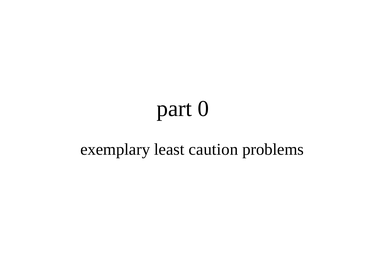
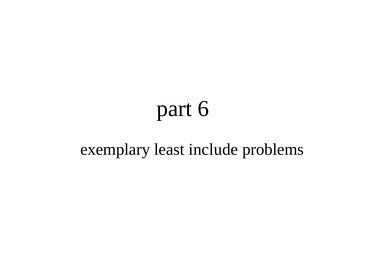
0: 0 -> 6
caution: caution -> include
